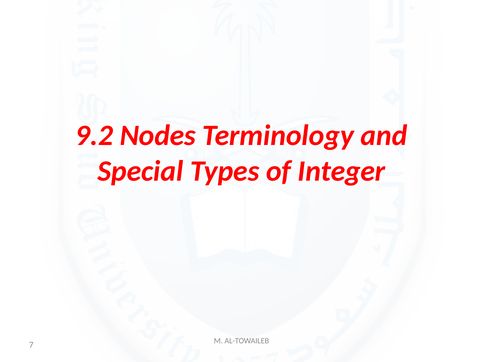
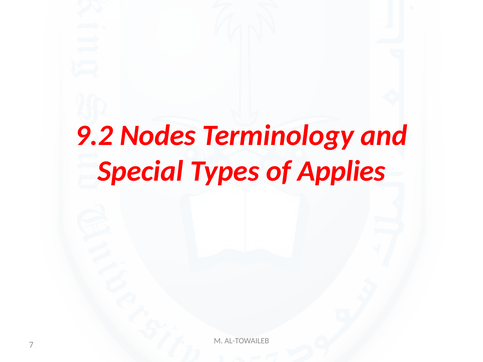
Integer: Integer -> Applies
